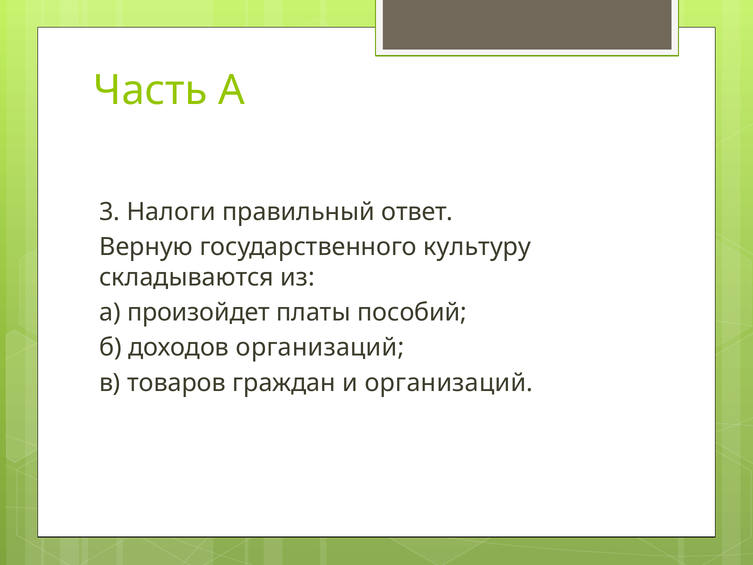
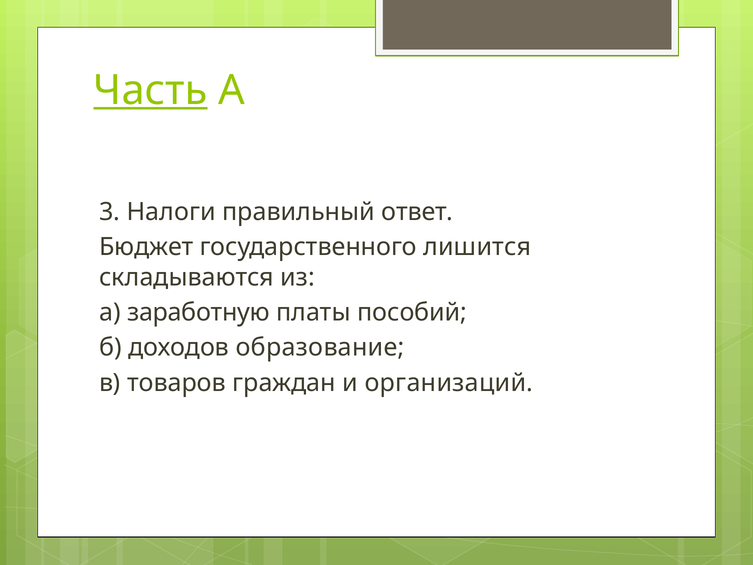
Часть underline: none -> present
Верную: Верную -> Бюджет
культуру: культуру -> лишится
произойдет: произойдет -> заработную
доходов организаций: организаций -> образование
